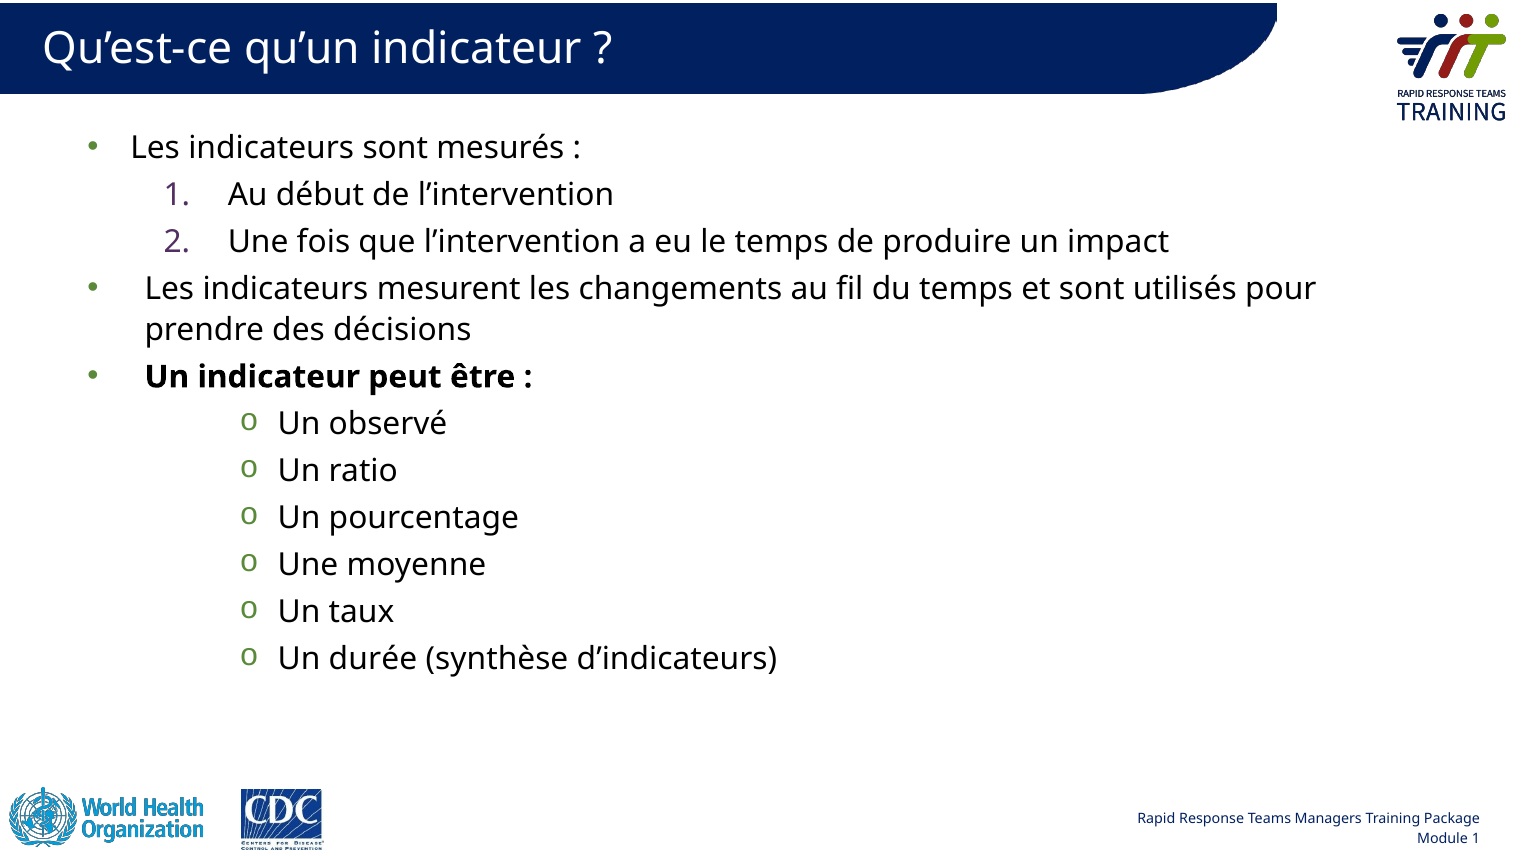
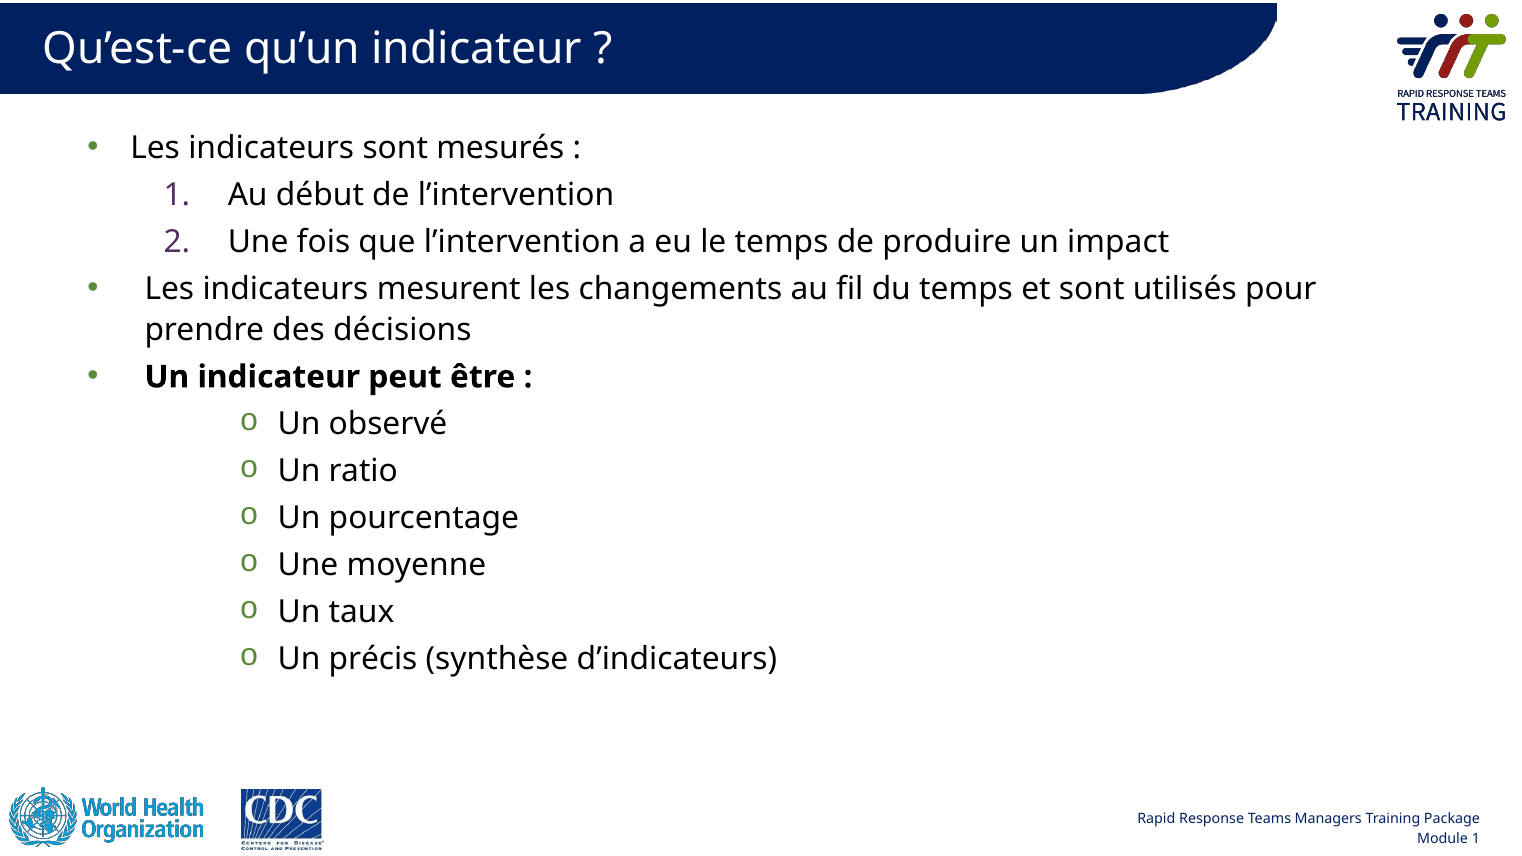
durée: durée -> précis
